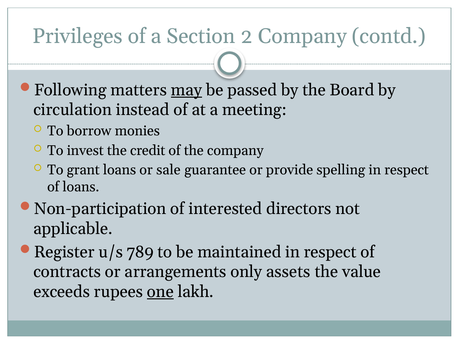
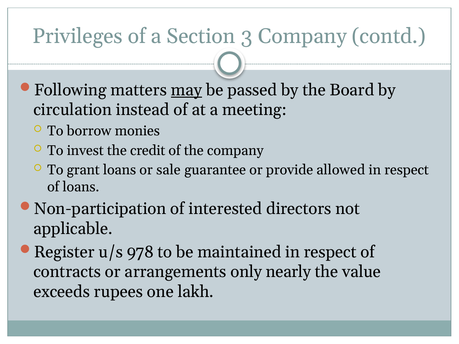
2: 2 -> 3
spelling: spelling -> allowed
789: 789 -> 978
assets: assets -> nearly
one underline: present -> none
